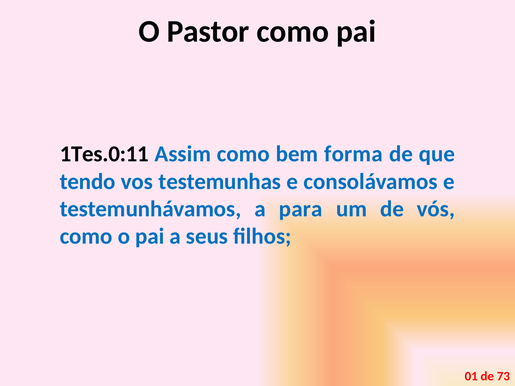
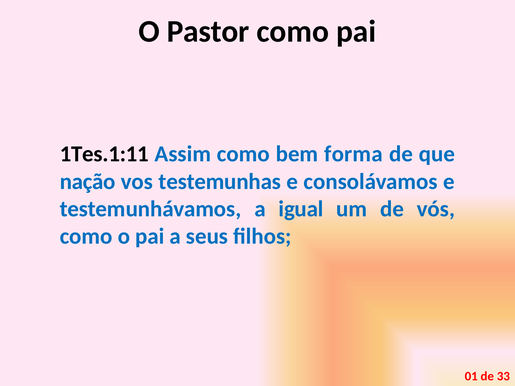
1Tes.0:11: 1Tes.0:11 -> 1Tes.1:11
tendo: tendo -> nação
para: para -> igual
73: 73 -> 33
